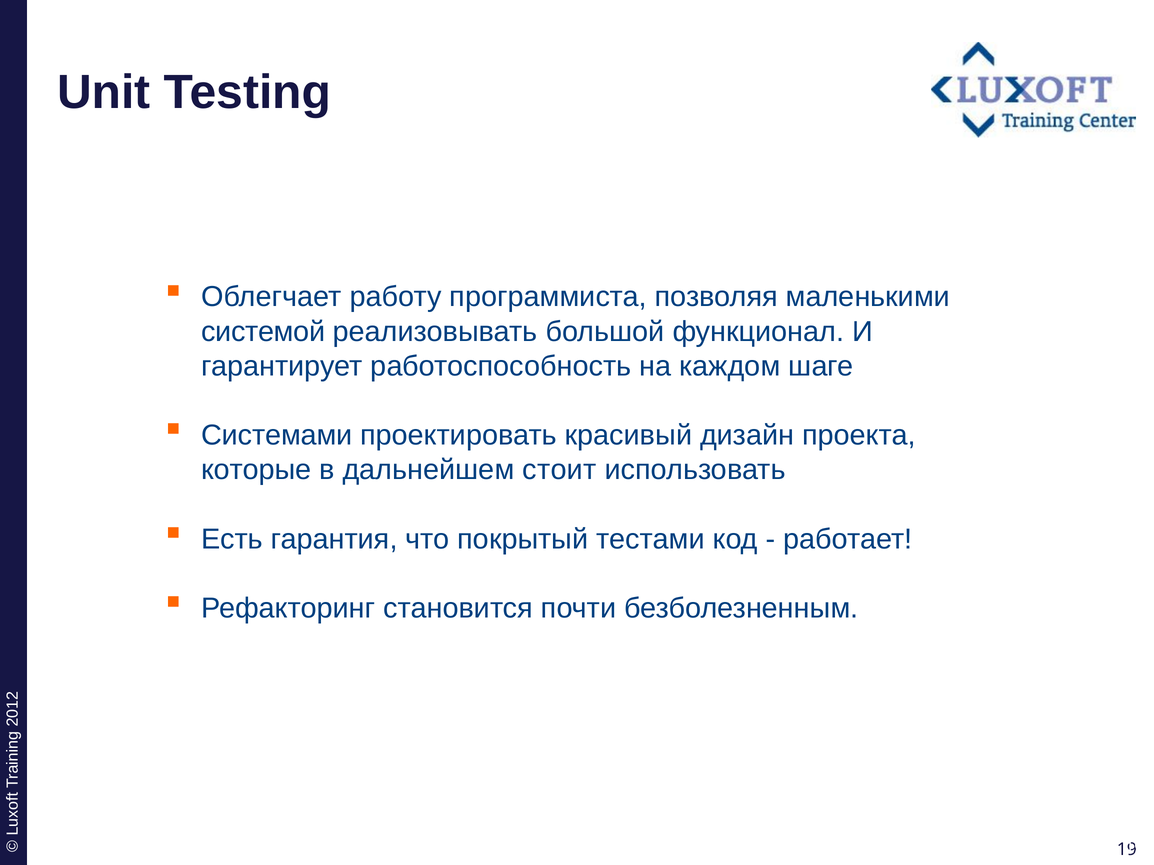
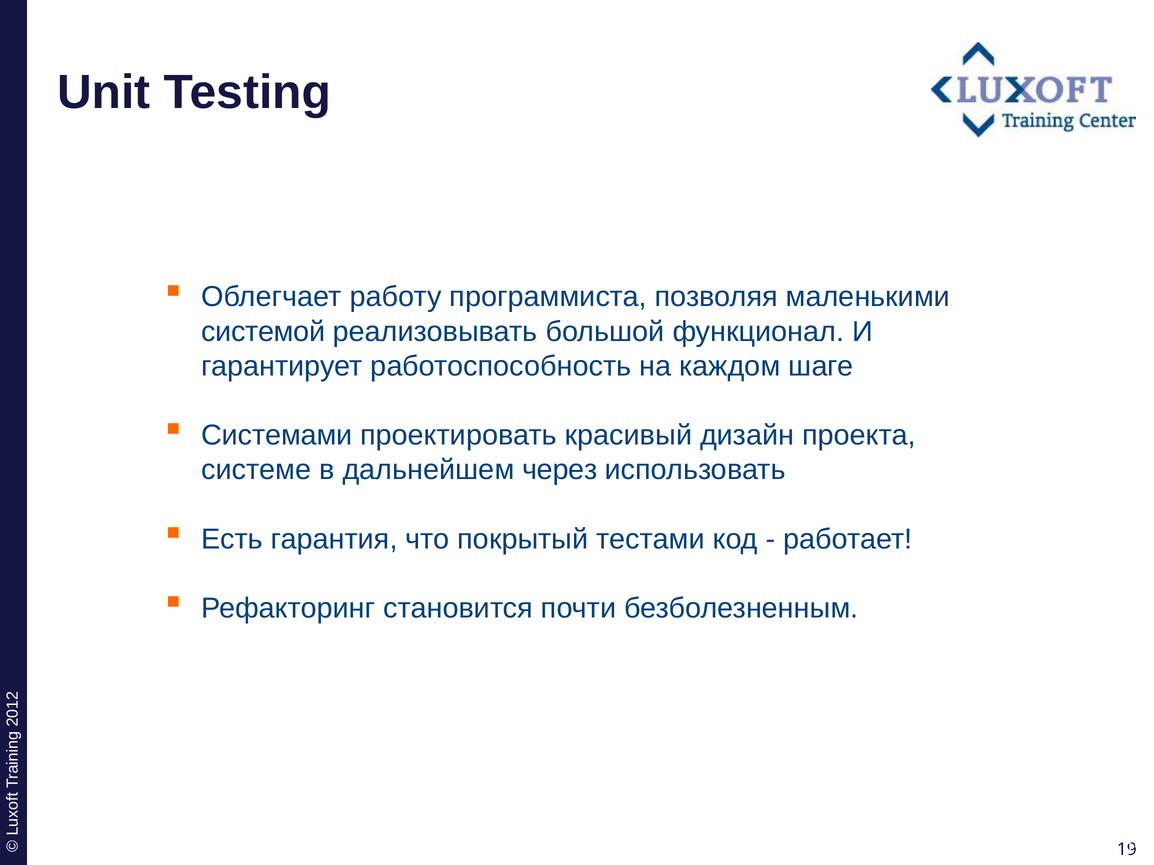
которые: которые -> системе
стоит: стоит -> через
